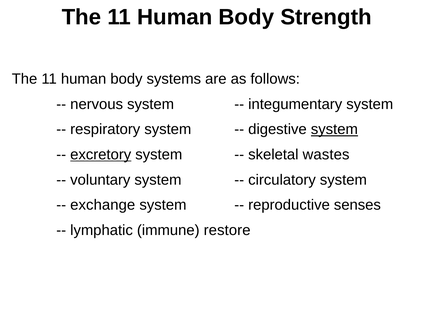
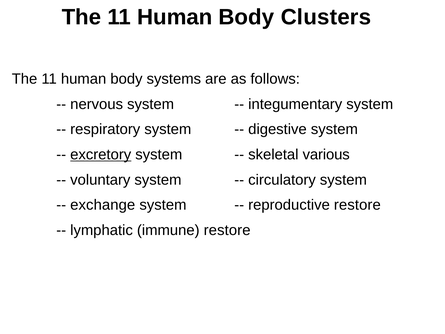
Strength: Strength -> Clusters
system at (334, 129) underline: present -> none
wastes: wastes -> various
reproductive senses: senses -> restore
